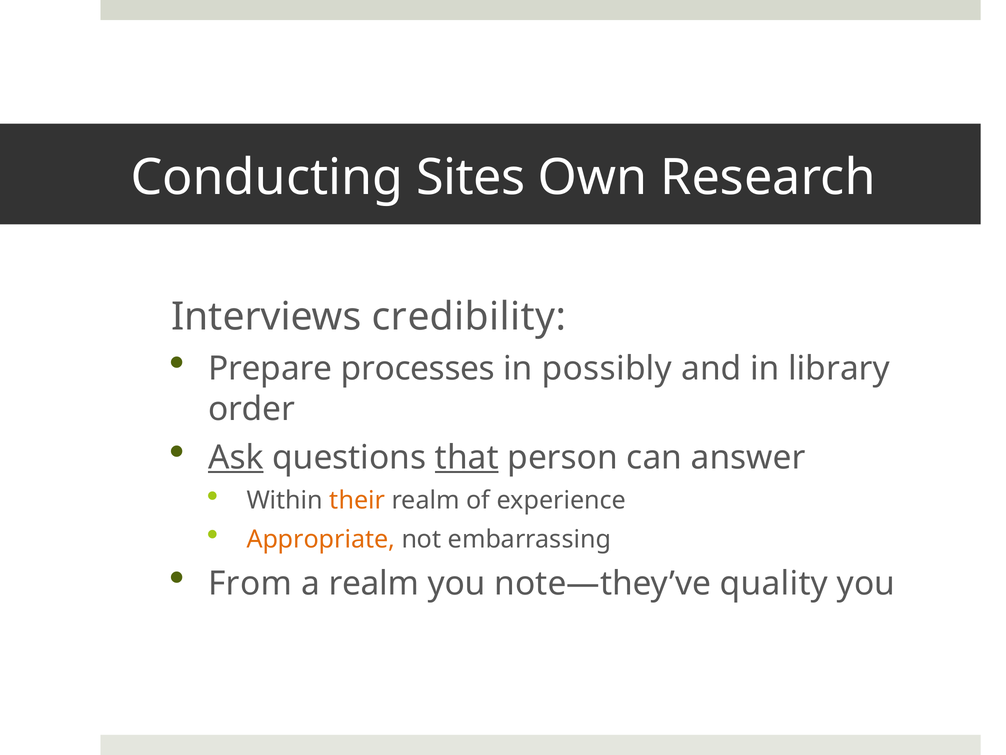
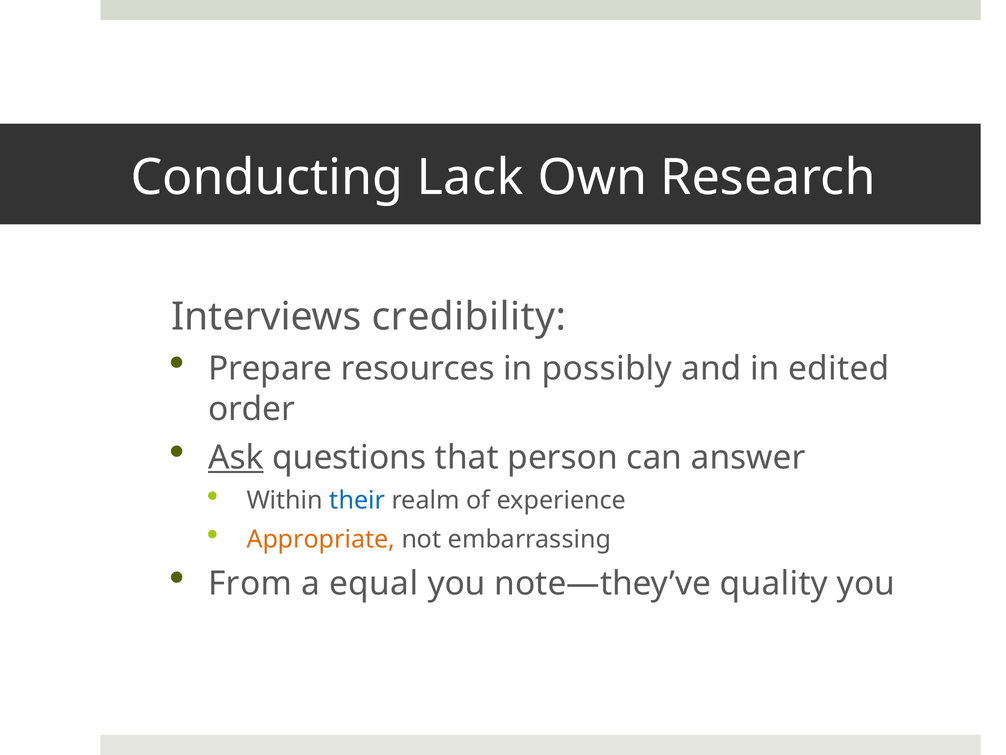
Sites: Sites -> Lack
processes: processes -> resources
library: library -> edited
that underline: present -> none
their colour: orange -> blue
a realm: realm -> equal
